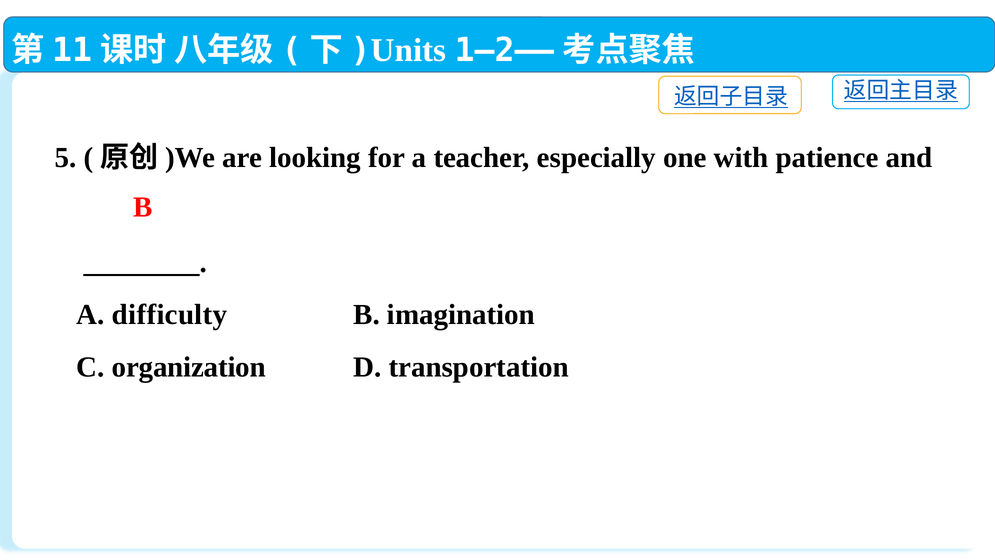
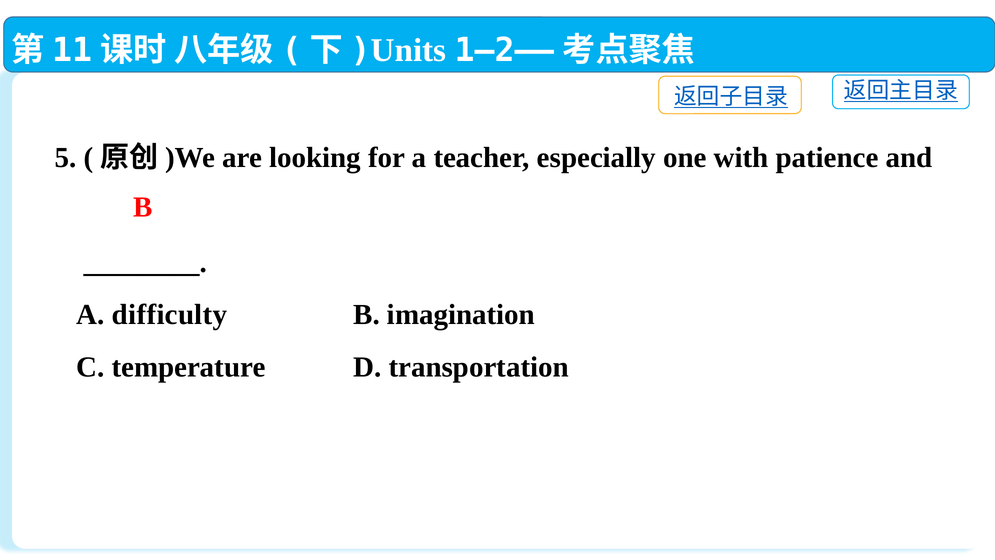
organization: organization -> temperature
